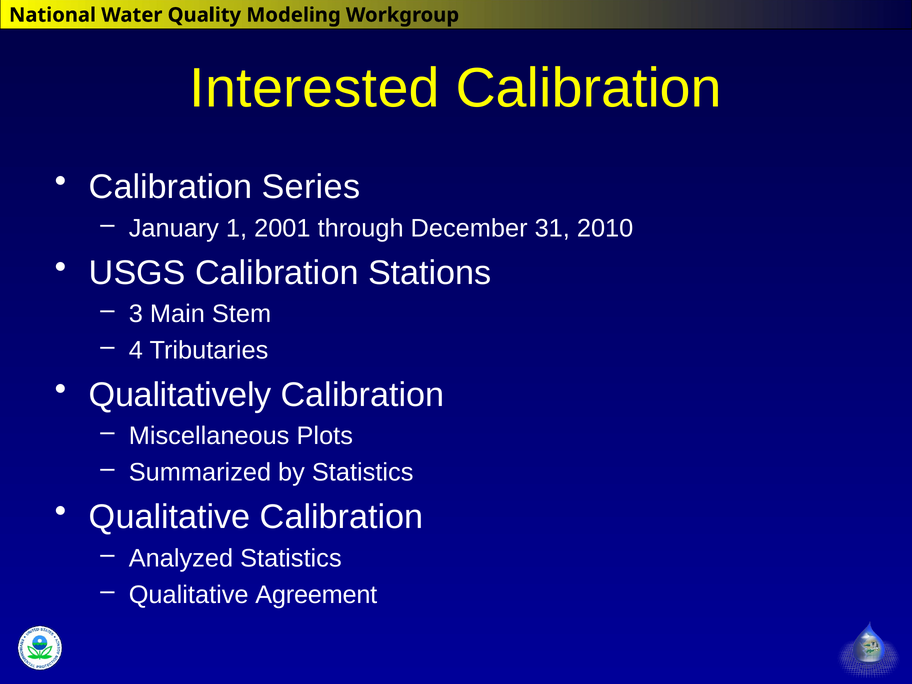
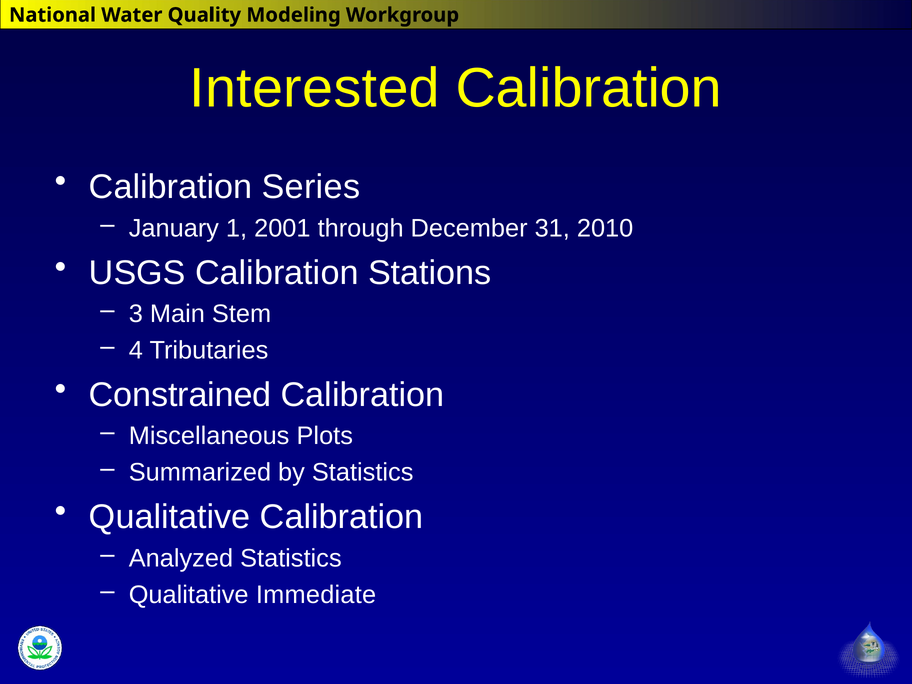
Qualitatively: Qualitatively -> Constrained
Agreement: Agreement -> Immediate
